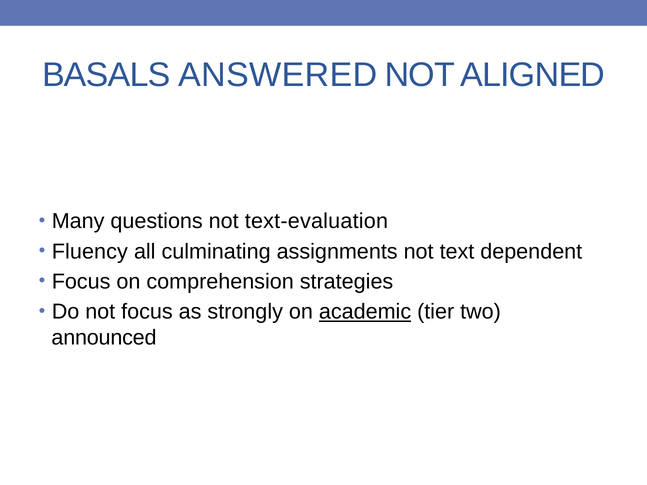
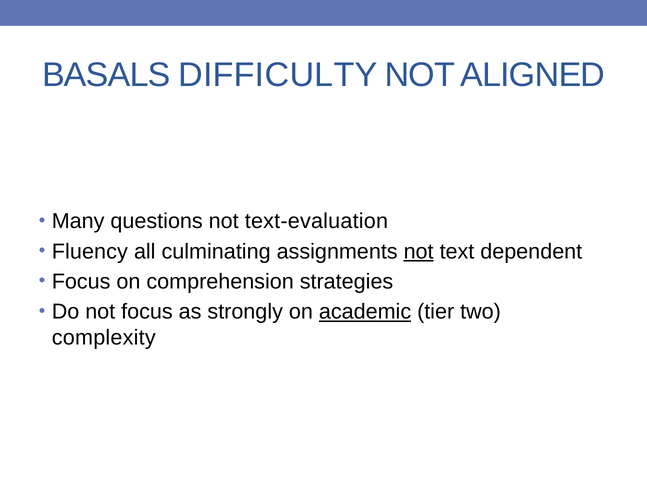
ANSWERED: ANSWERED -> DIFFICULTY
not at (419, 252) underline: none -> present
announced: announced -> complexity
